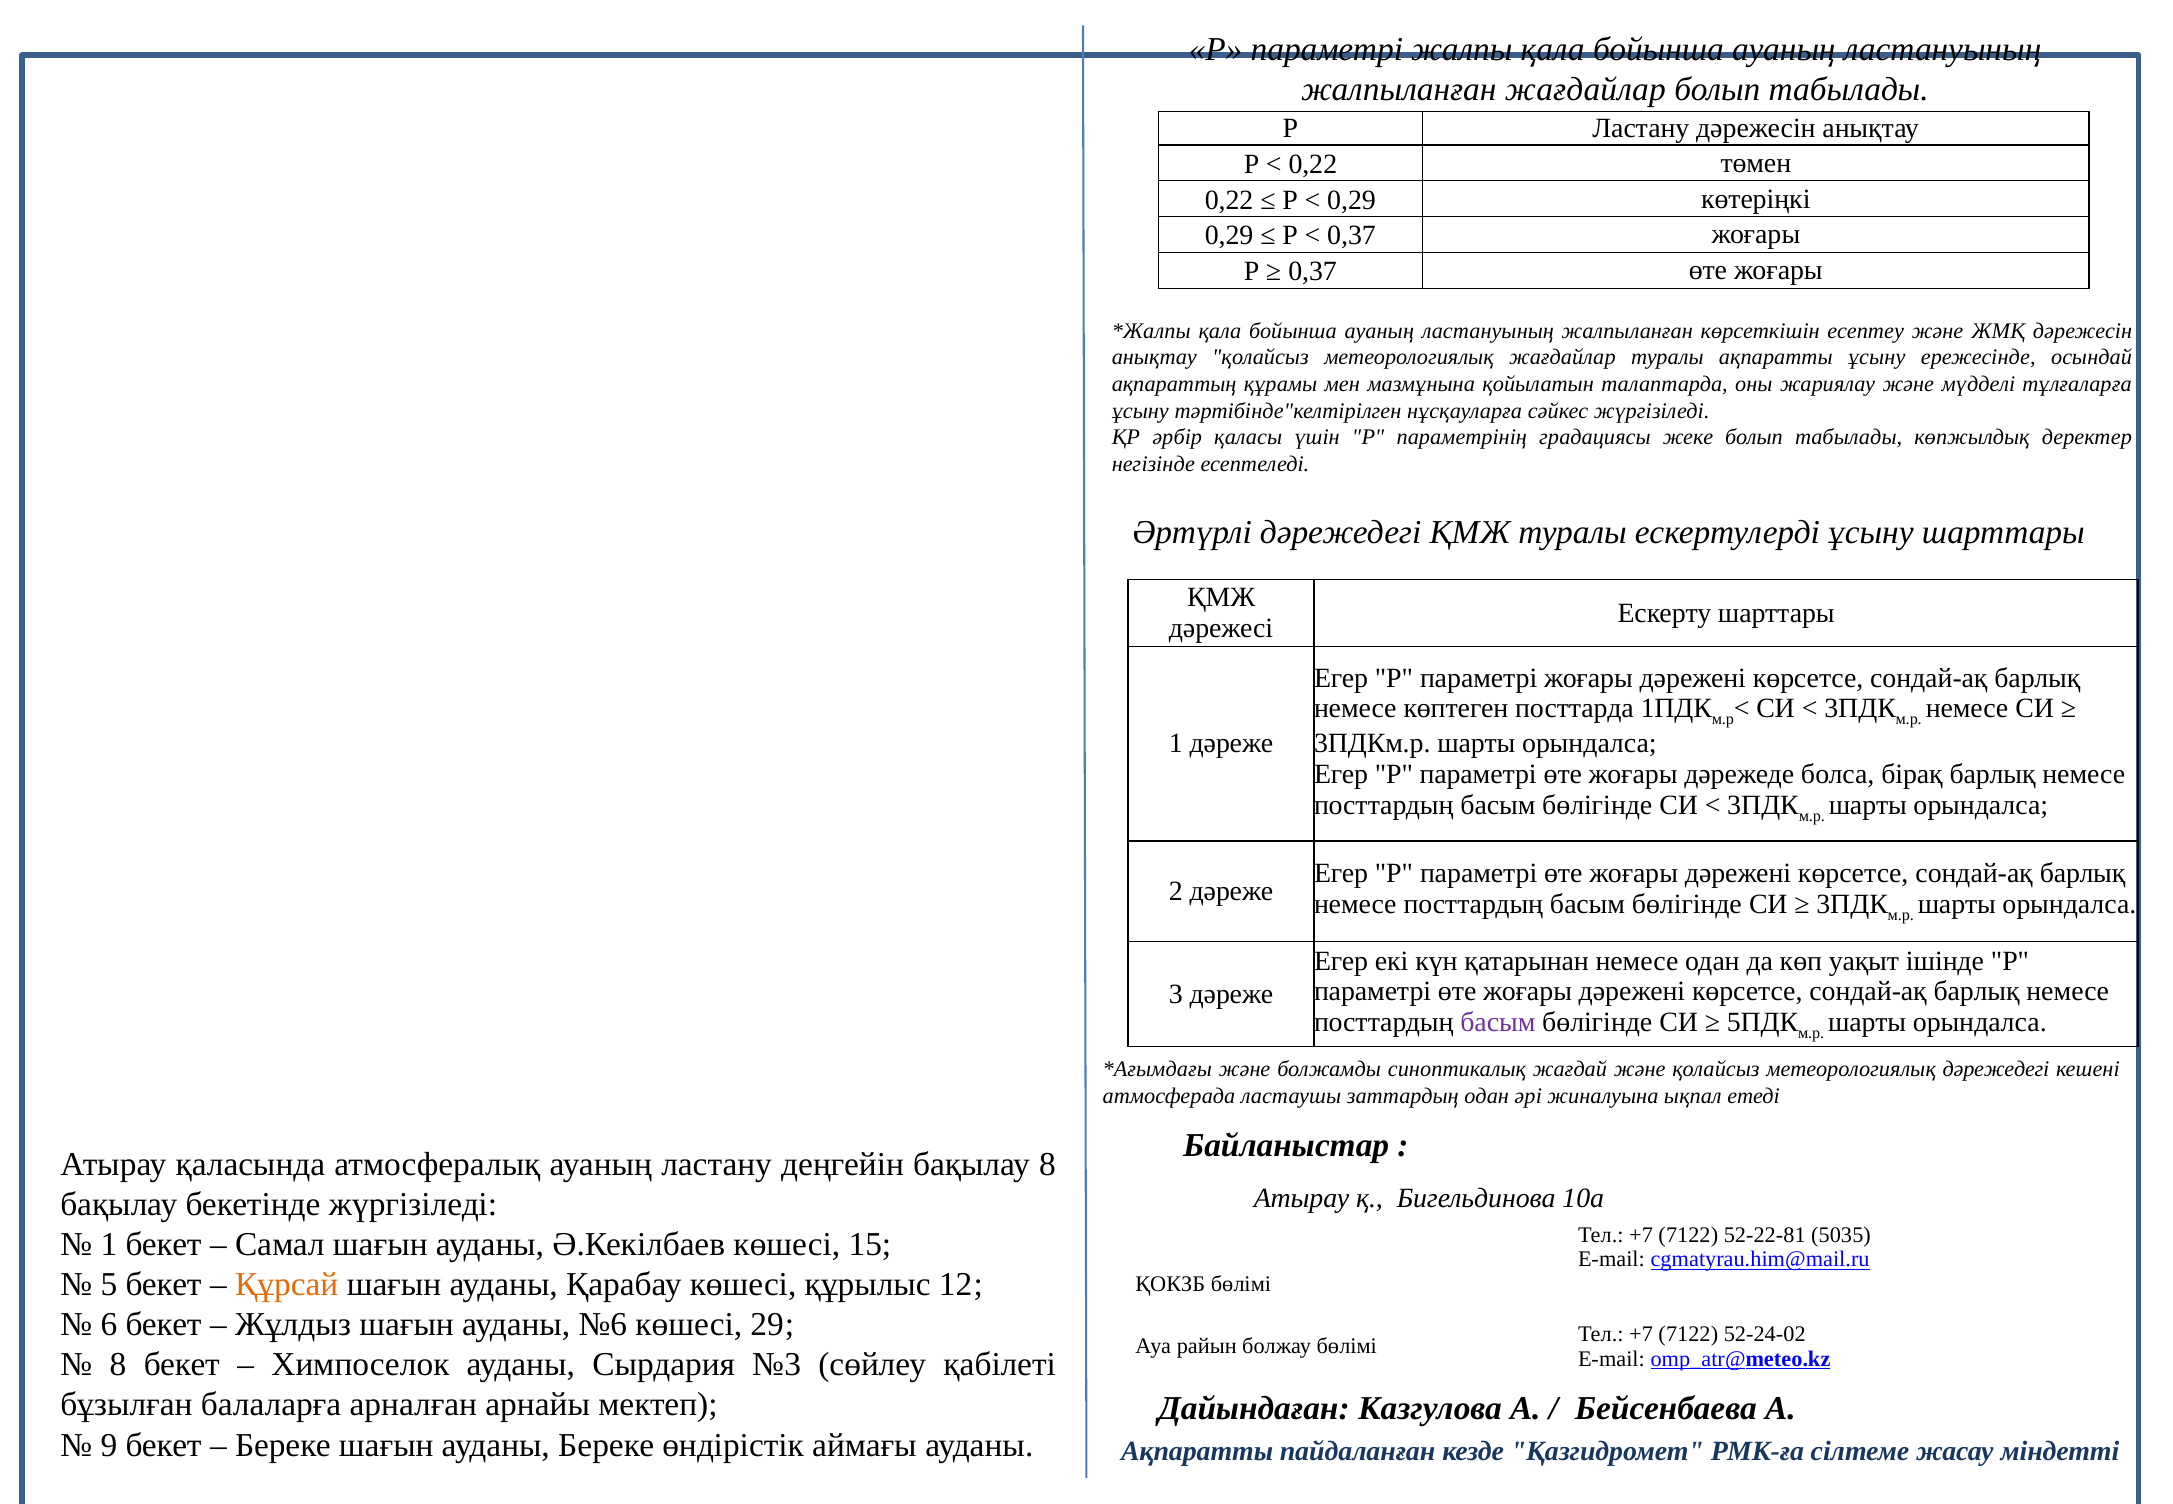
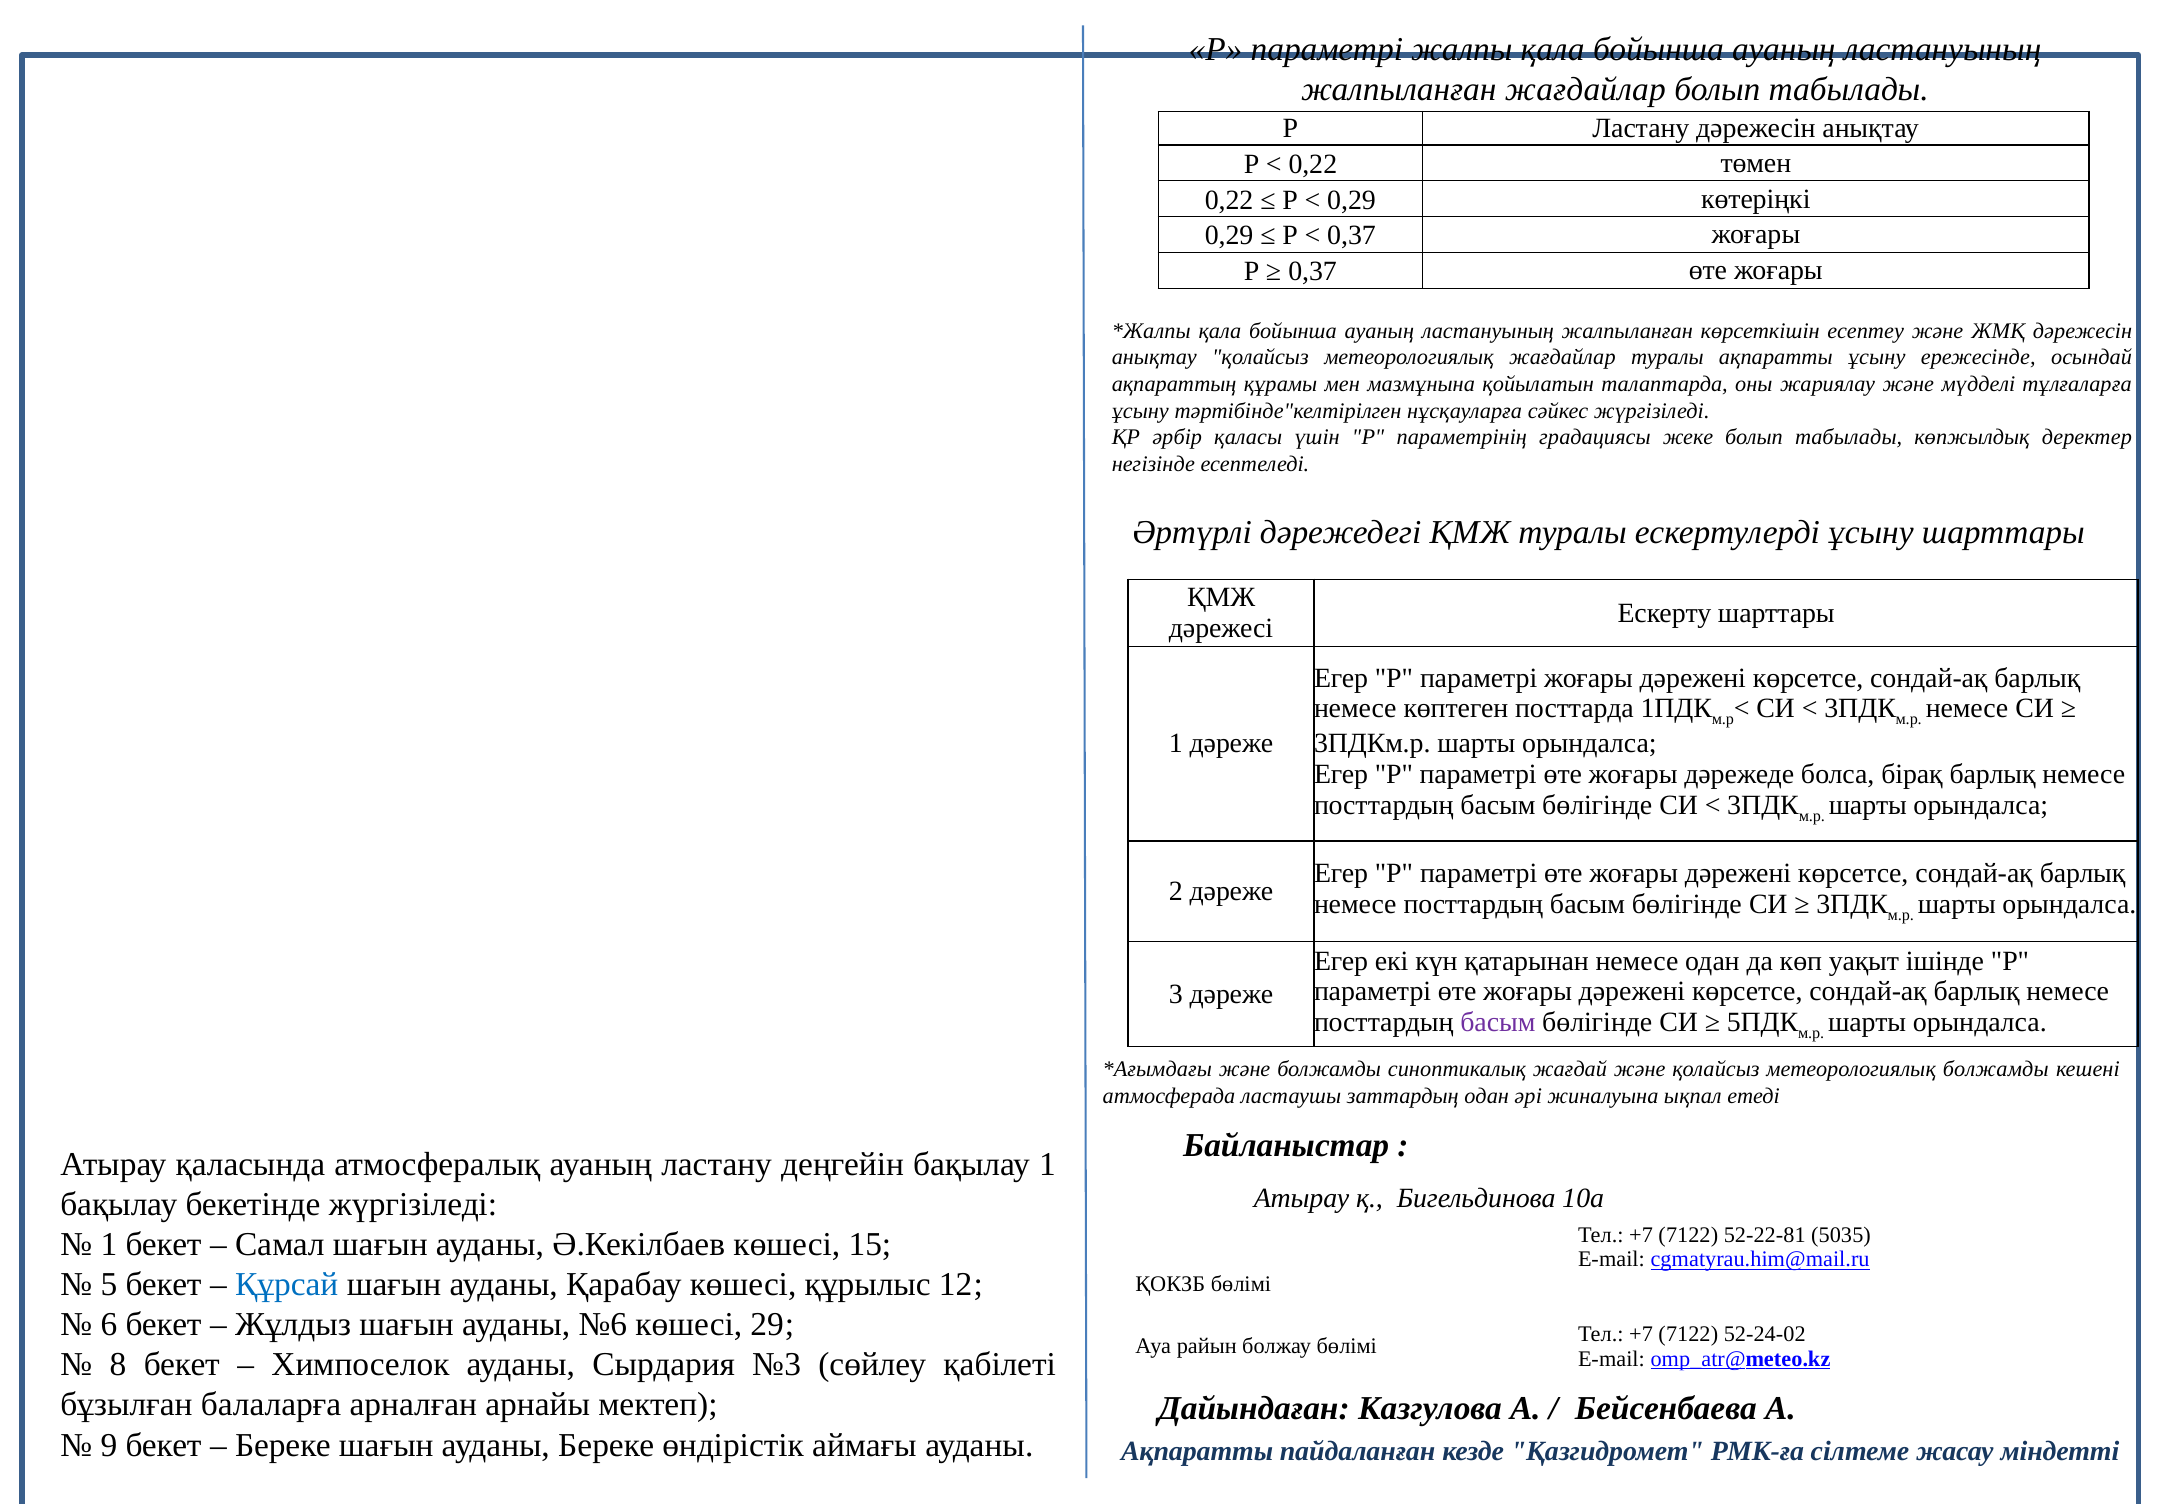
метеорологиялық дәрежедегі: дәрежедегі -> болжамды
бақылау 8: 8 -> 1
Құрсай colour: orange -> blue
